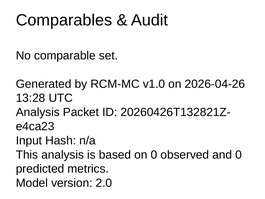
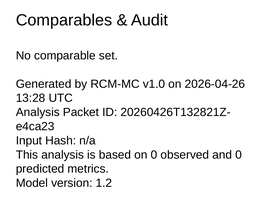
2.0: 2.0 -> 1.2
